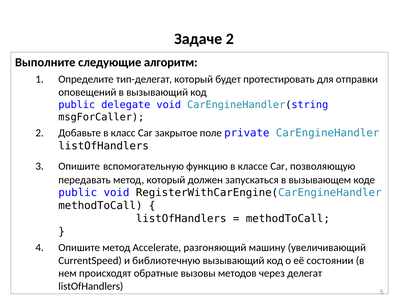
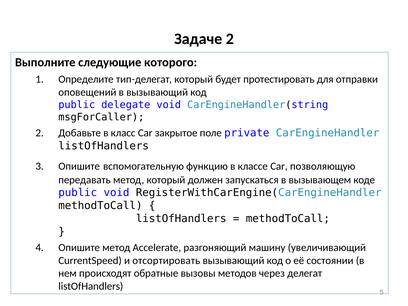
алгоритм: алгоритм -> которого
библиотечную: библиотечную -> отсортировать
